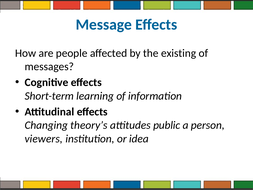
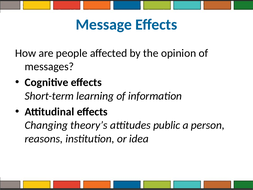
existing: existing -> opinion
viewers: viewers -> reasons
